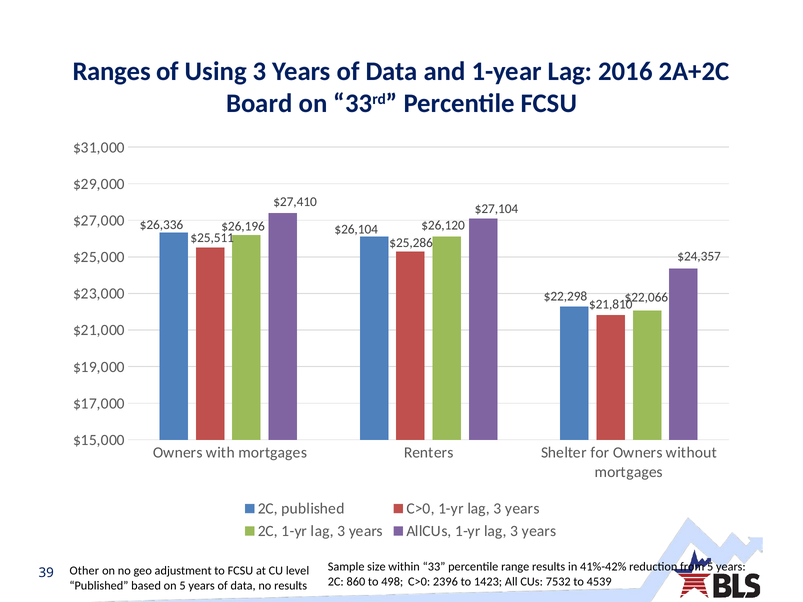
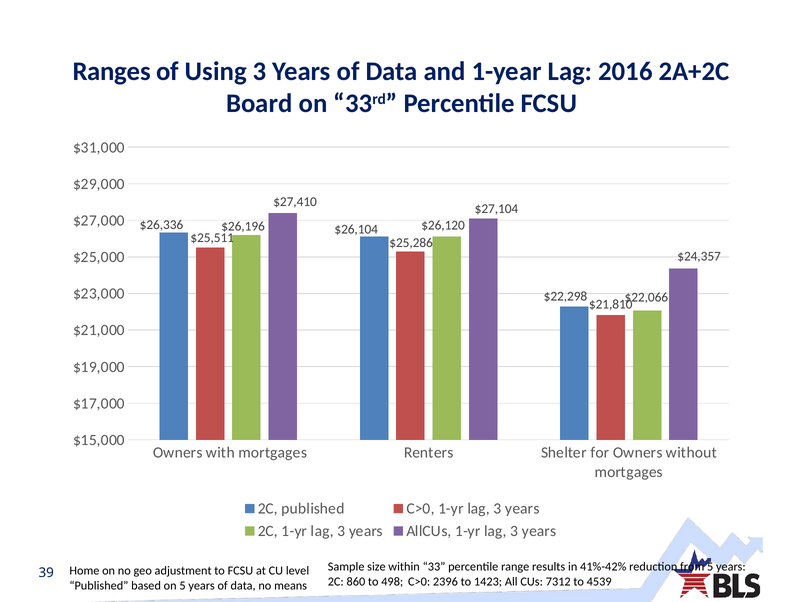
Other: Other -> Home
7532: 7532 -> 7312
no results: results -> means
